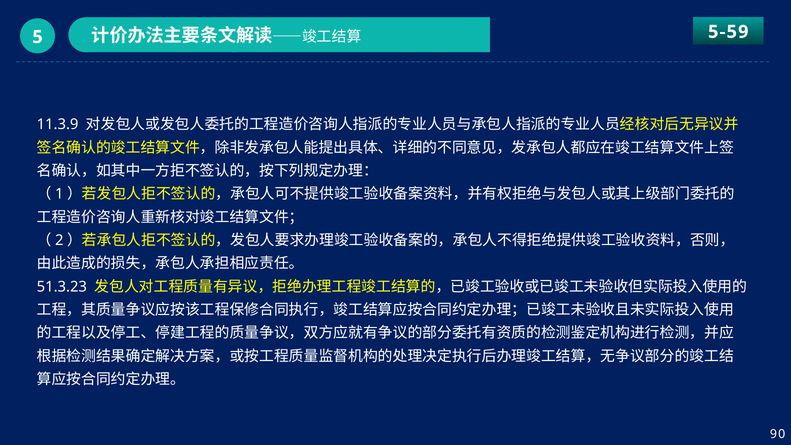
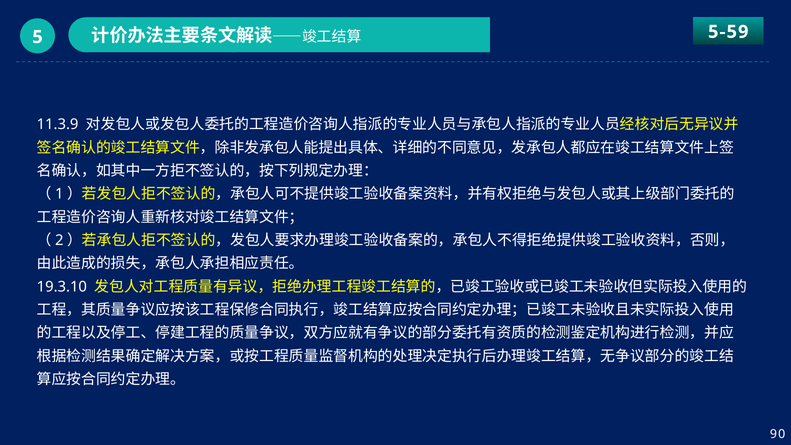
51.3.23: 51.3.23 -> 19.3.10
